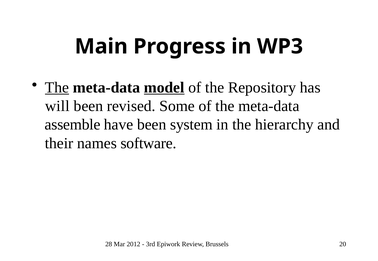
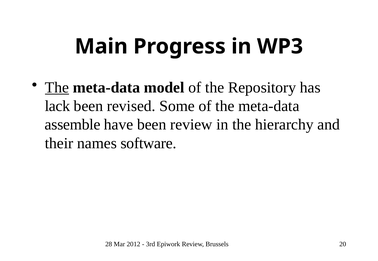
model underline: present -> none
will: will -> lack
been system: system -> review
